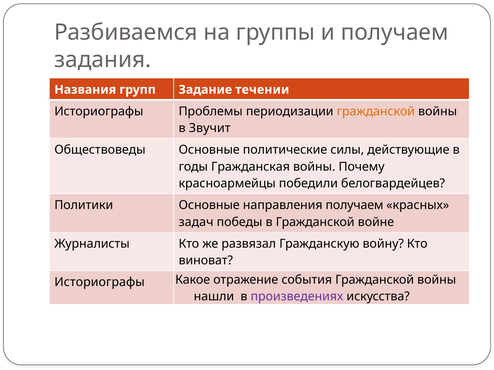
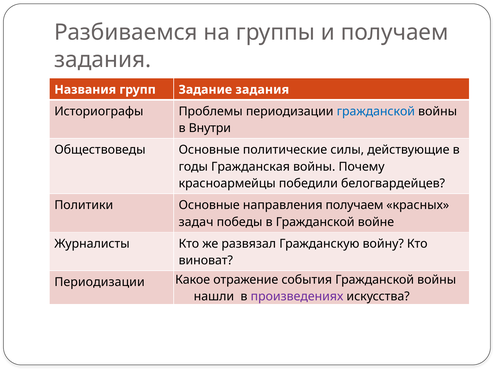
Задание течении: течении -> задания
гражданской at (376, 112) colour: orange -> blue
Звучит: Звучит -> Внутри
Историографы at (100, 283): Историографы -> Периодизации
